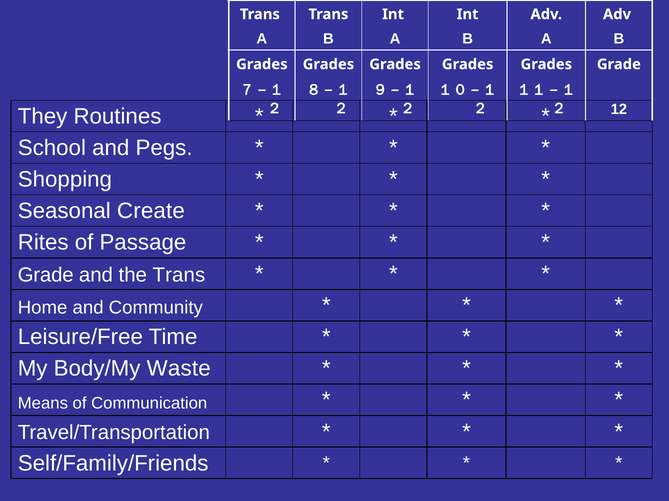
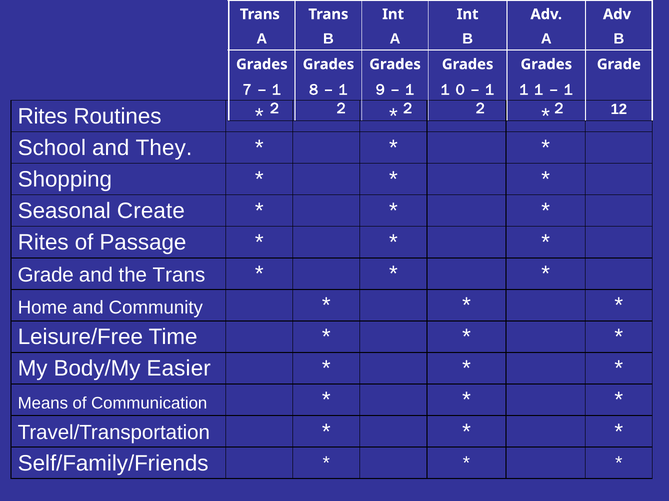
They at (43, 117): They -> Rites
Pegs: Pegs -> They
Waste: Waste -> Easier
